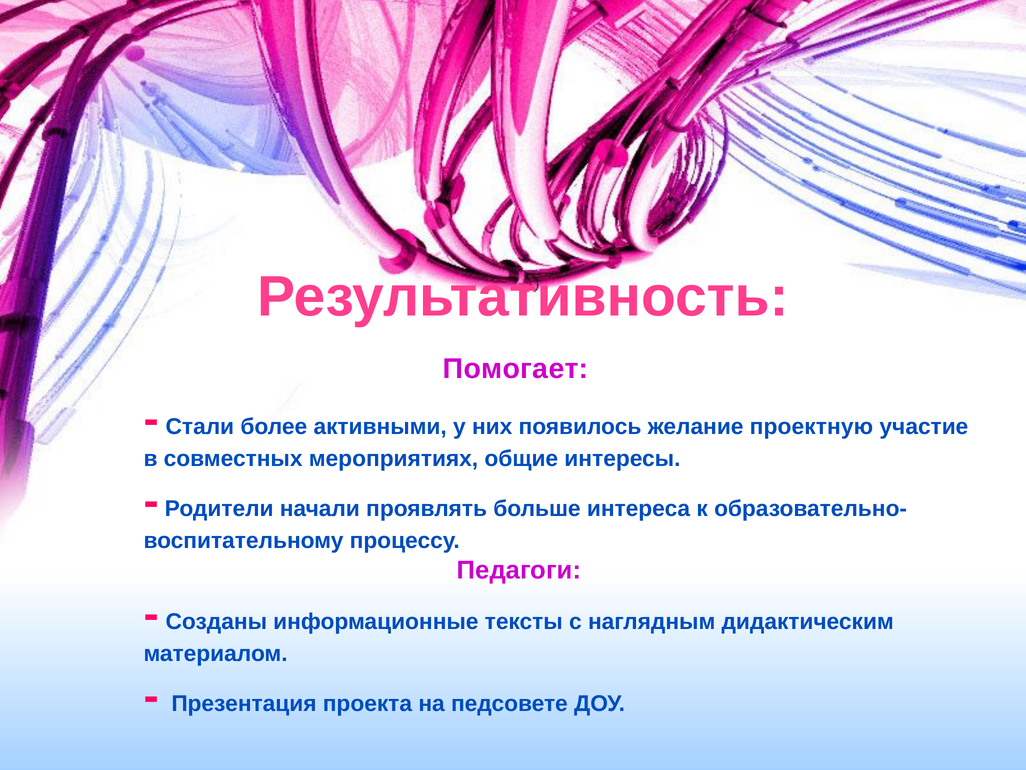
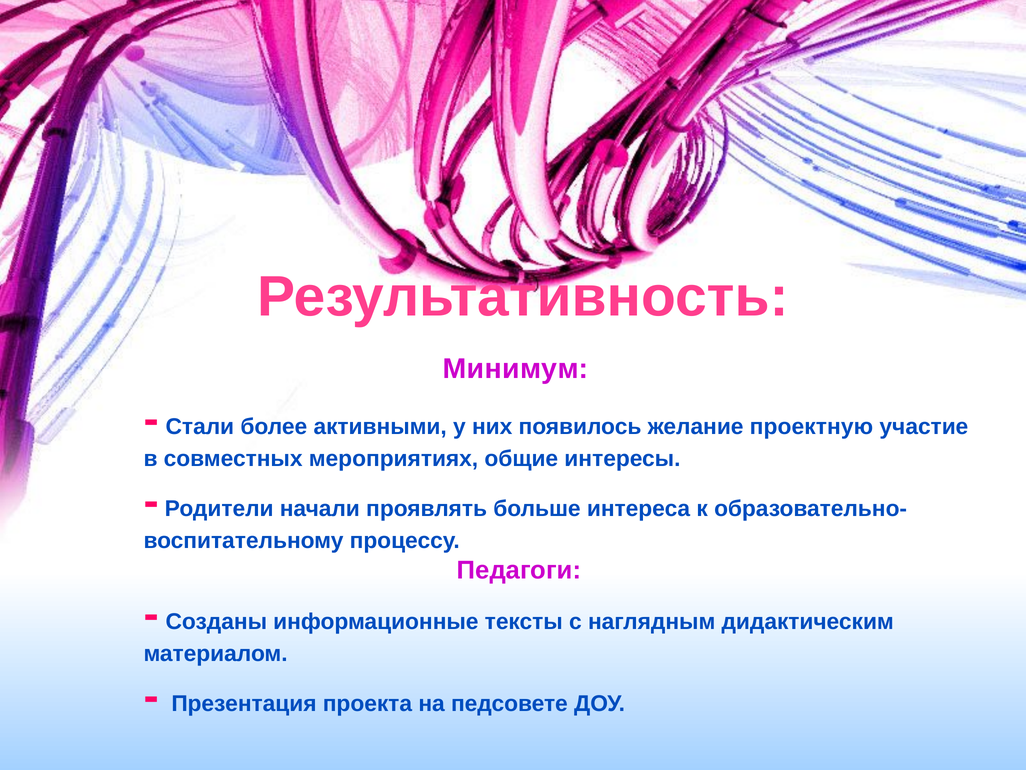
Помогает: Помогает -> Минимум
